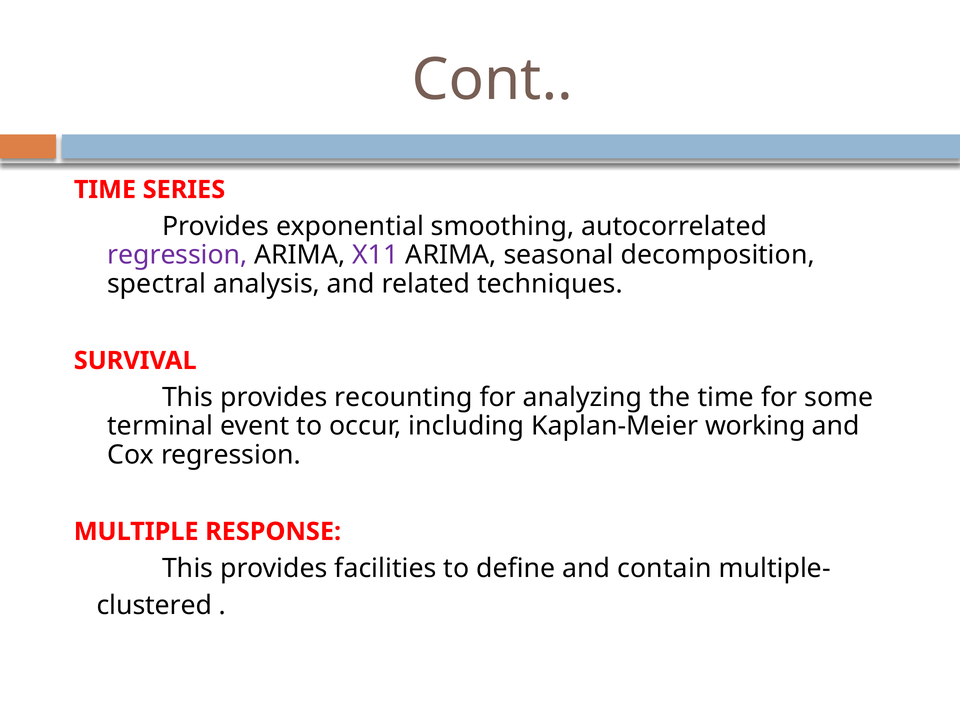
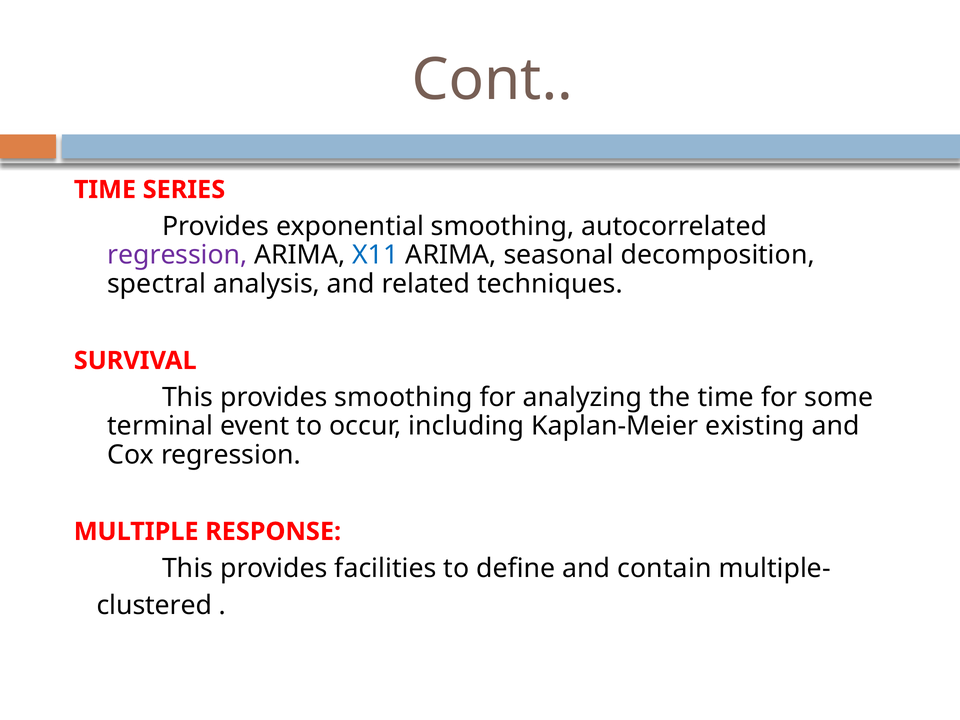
X11 colour: purple -> blue
provides recounting: recounting -> smoothing
working: working -> existing
